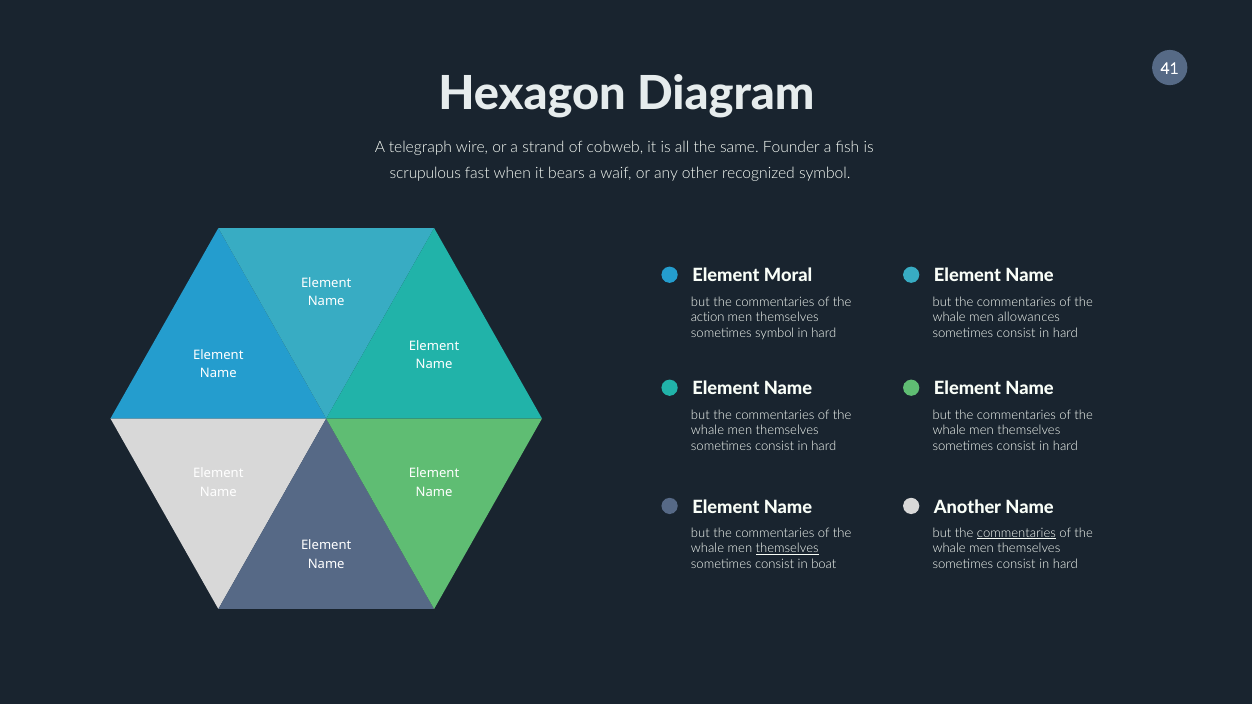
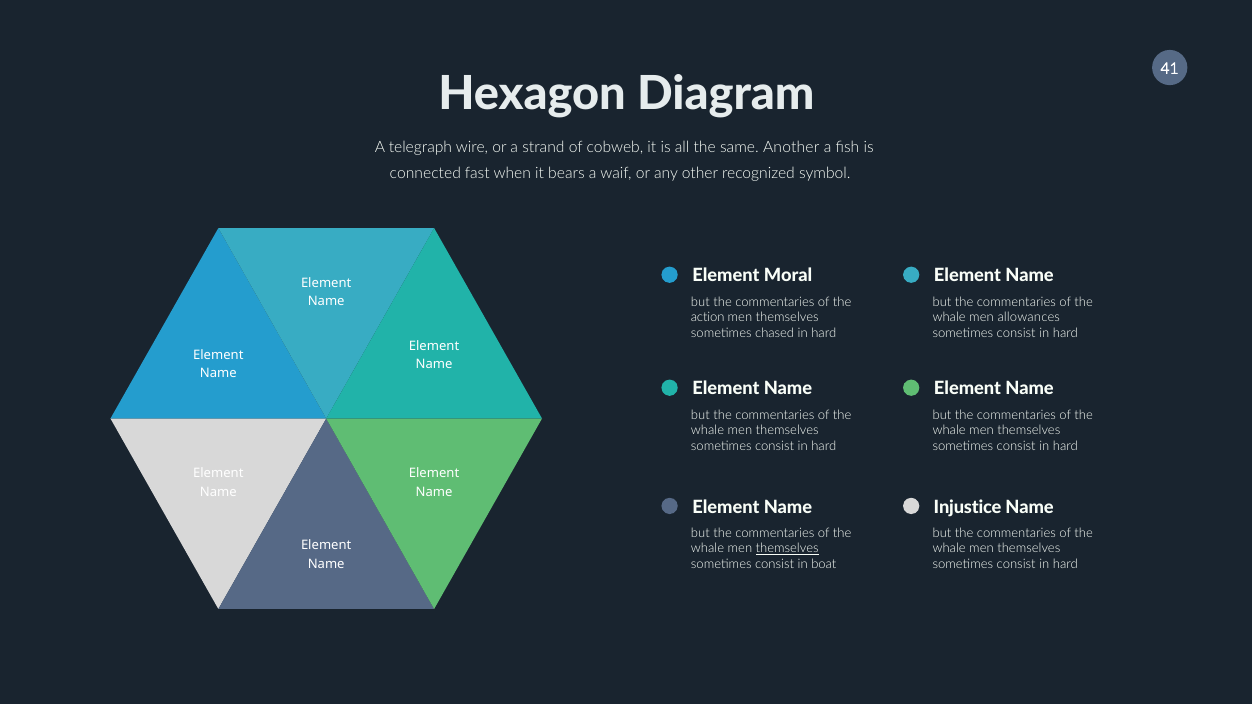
Founder: Founder -> Another
scrupulous: scrupulous -> connected
sometimes symbol: symbol -> chased
Another: Another -> Injustice
commentaries at (1016, 533) underline: present -> none
